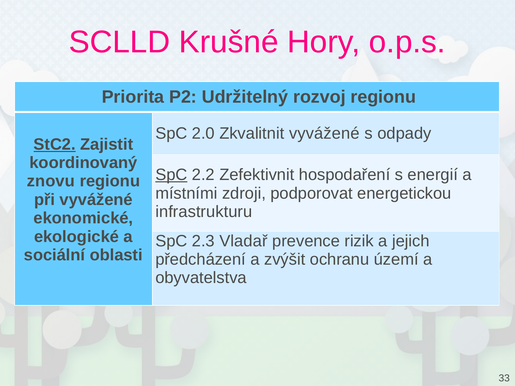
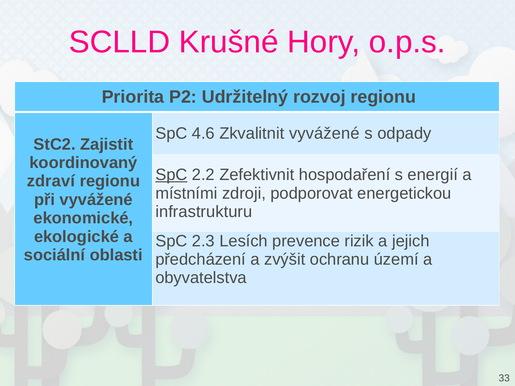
2.0: 2.0 -> 4.6
StC2 underline: present -> none
znovu: znovu -> zdraví
Vladař: Vladař -> Lesích
